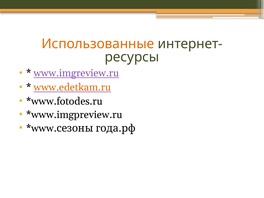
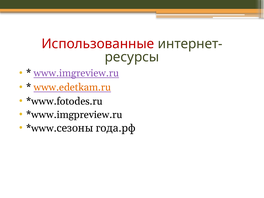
Использованные colour: orange -> red
